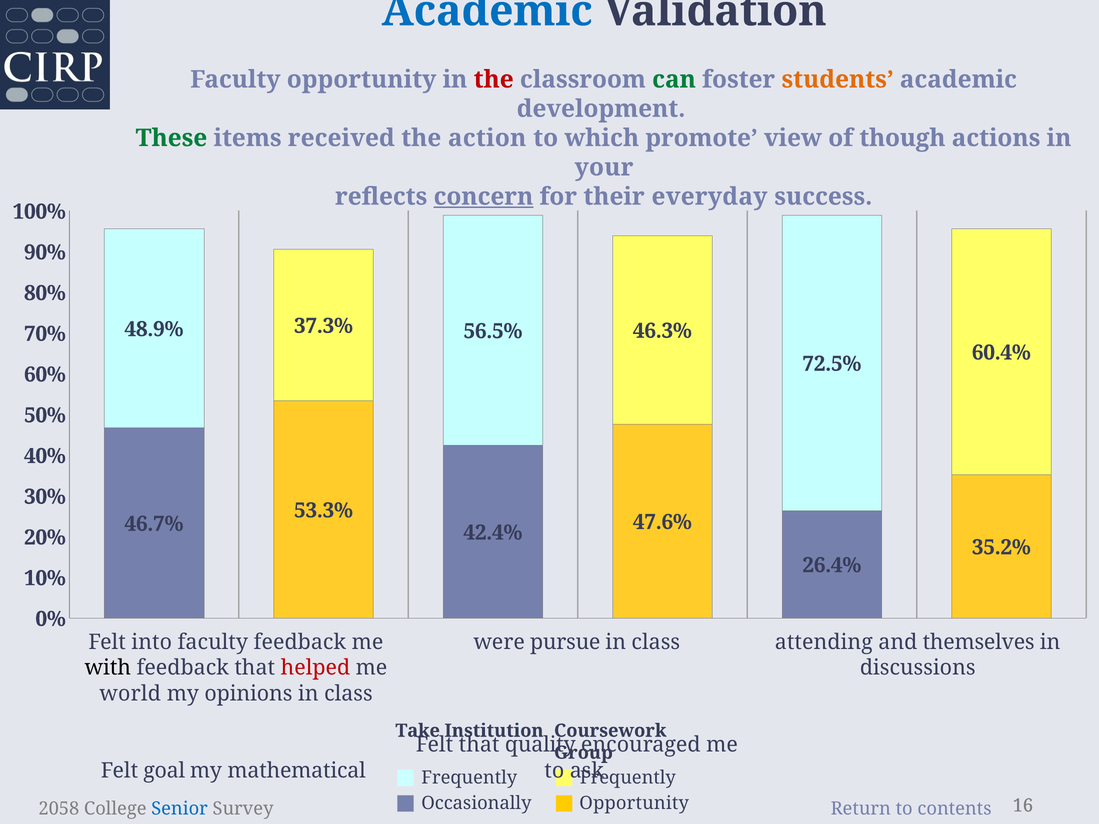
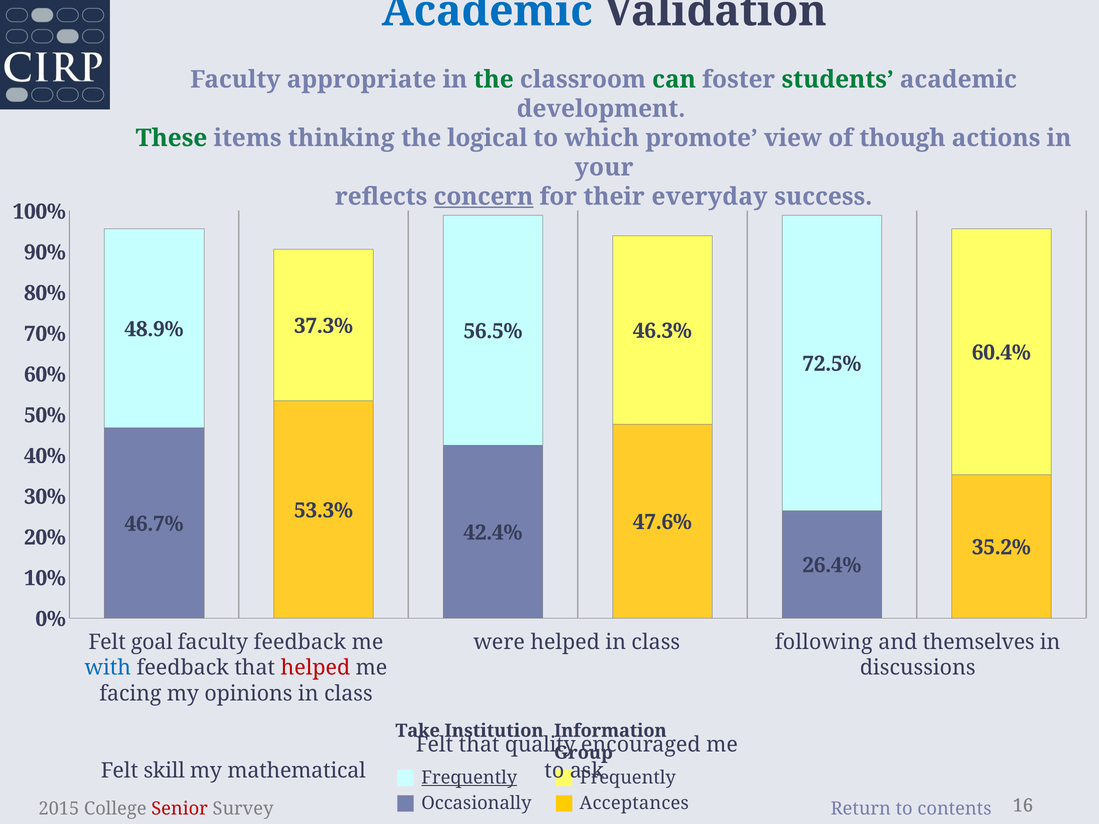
Faculty opportunity: opportunity -> appropriate
the at (494, 80) colour: red -> green
students colour: orange -> green
received: received -> thinking
action: action -> logical
into: into -> goal
were pursue: pursue -> helped
attending: attending -> following
with colour: black -> blue
world: world -> facing
Coursework: Coursework -> Information
goal: goal -> skill
Frequently at (469, 778) underline: none -> present
Opportunity at (634, 804): Opportunity -> Acceptances
2058: 2058 -> 2015
Senior colour: blue -> red
